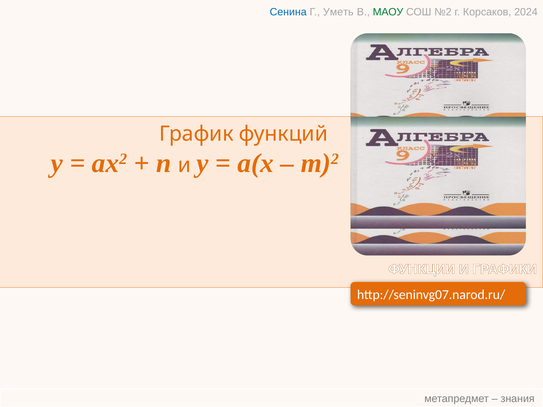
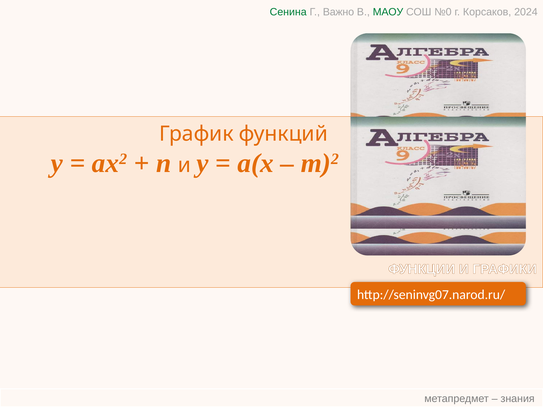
Сенина colour: blue -> green
Уметь: Уметь -> Важно
№2: №2 -> №0
